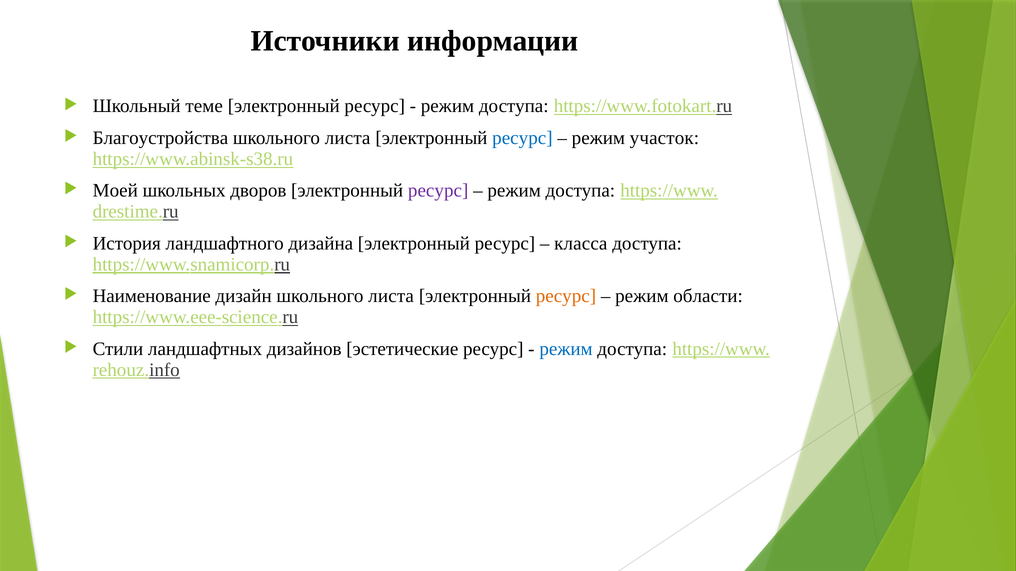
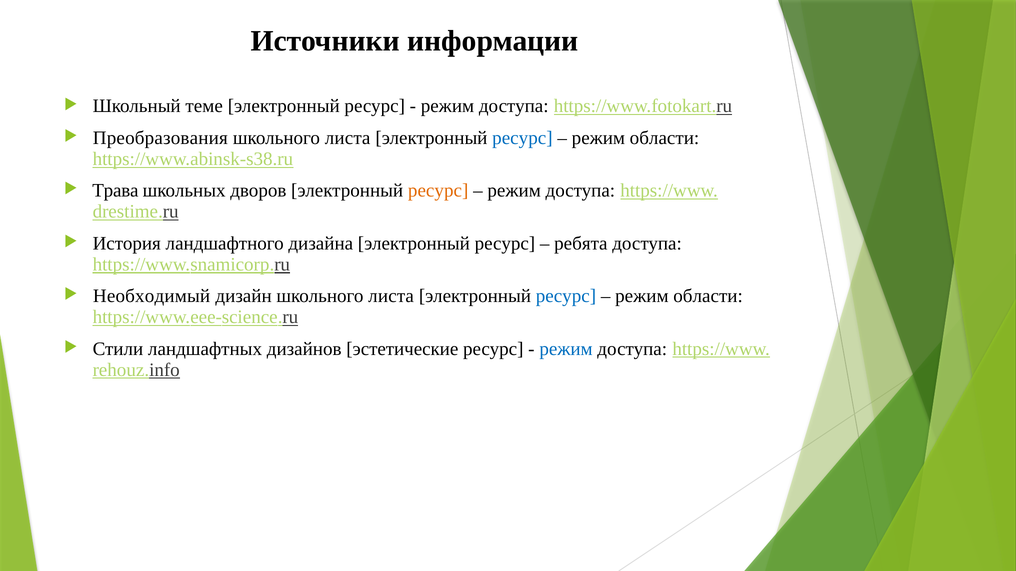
Благоустройства: Благоустройства -> Преобразования
участок at (664, 138): участок -> области
Моей: Моей -> Трава
ресурс at (438, 191) colour: purple -> orange
класса: класса -> ребята
Наименование: Наименование -> Необходимый
ресурс at (566, 296) colour: orange -> blue
